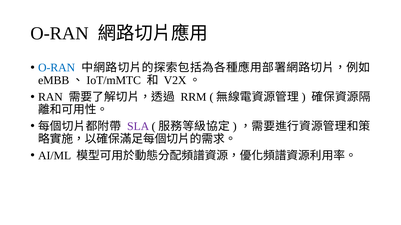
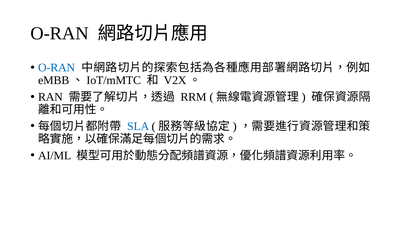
SLA colour: purple -> blue
